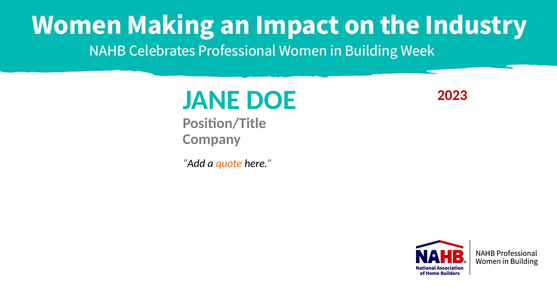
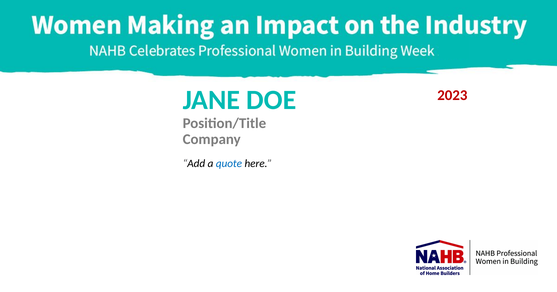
quote colour: orange -> blue
